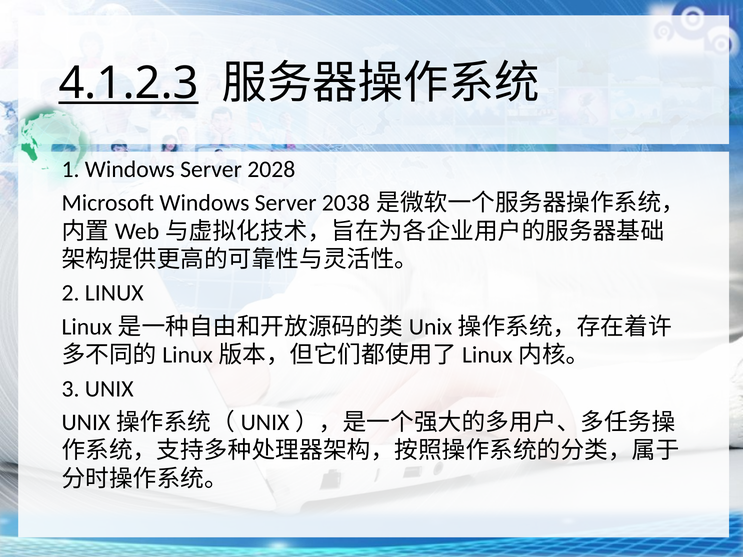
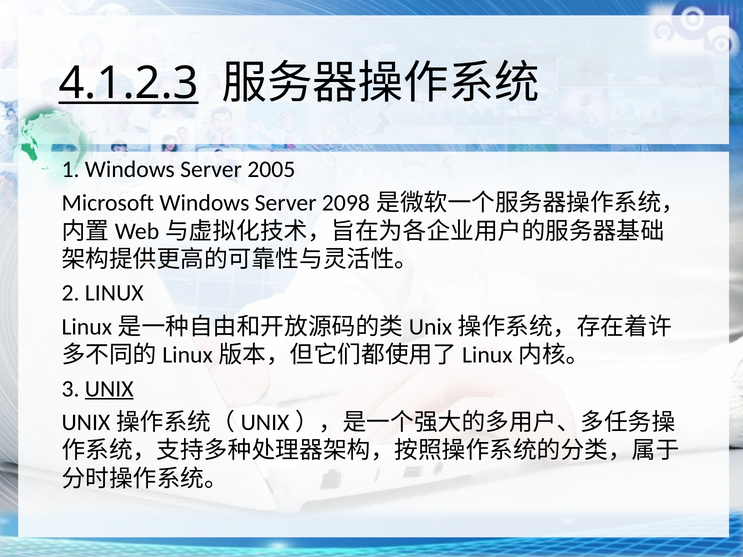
2028: 2028 -> 2005
2038: 2038 -> 2098
UNIX underline: none -> present
